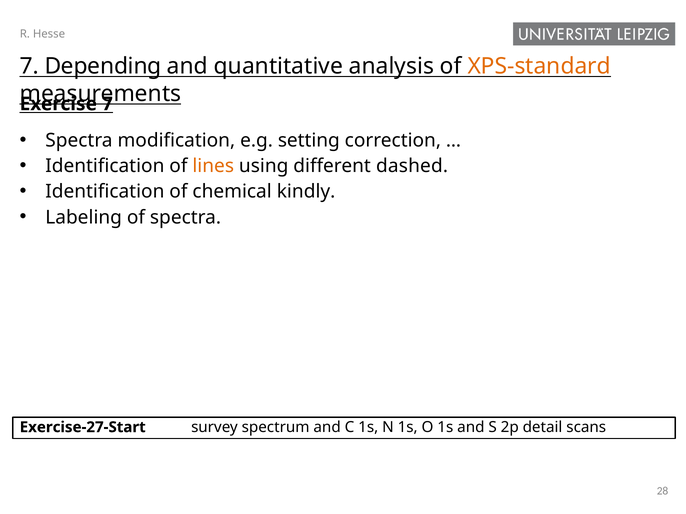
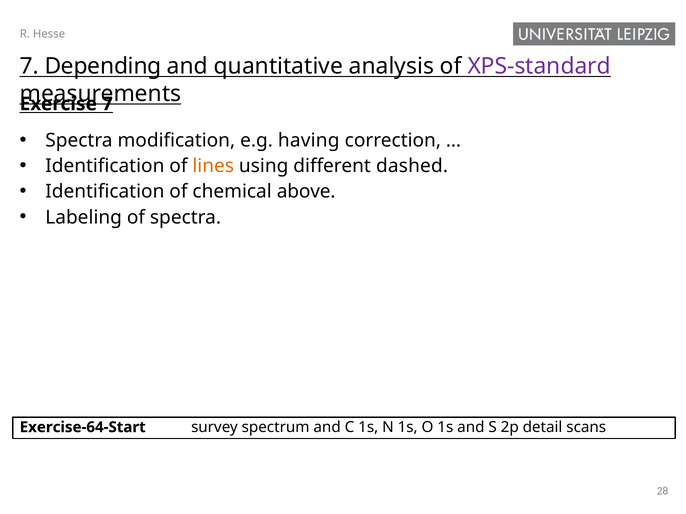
XPS-standard colour: orange -> purple
setting: setting -> having
kindly: kindly -> above
Exercise-27-Start: Exercise-27-Start -> Exercise-64-Start
